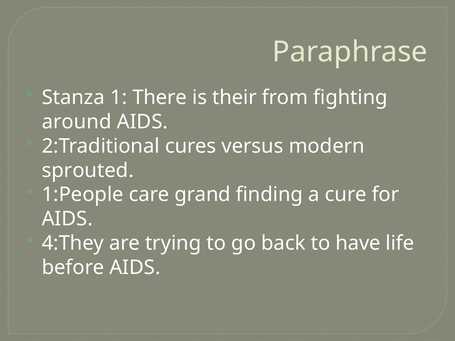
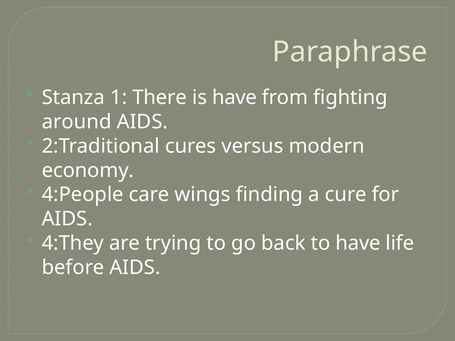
is their: their -> have
sprouted: sprouted -> economy
1:People: 1:People -> 4:People
grand: grand -> wings
